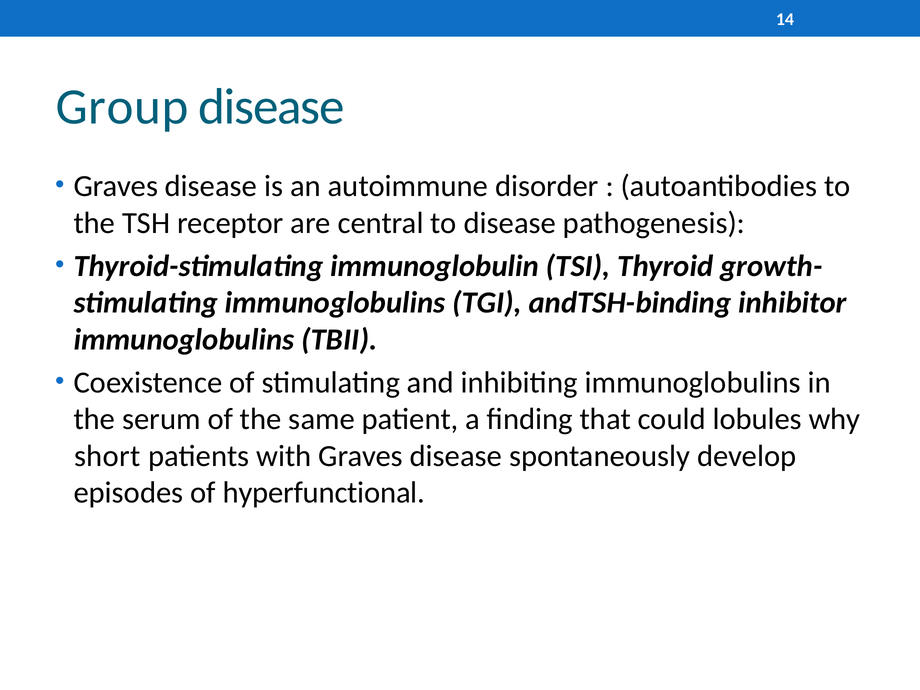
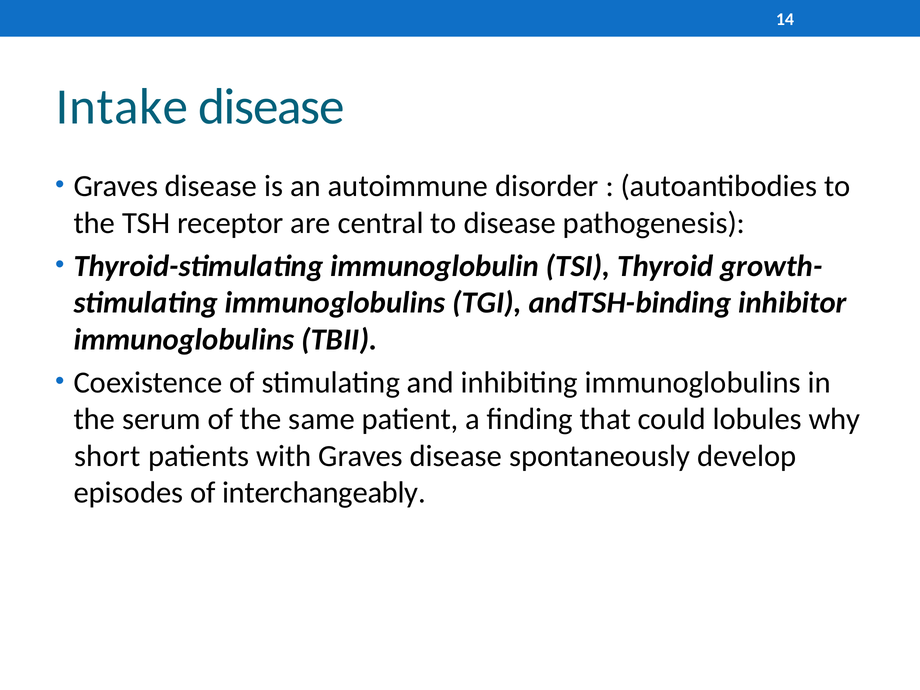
Group: Group -> Intake
hyperfunctional: hyperfunctional -> interchangeably
